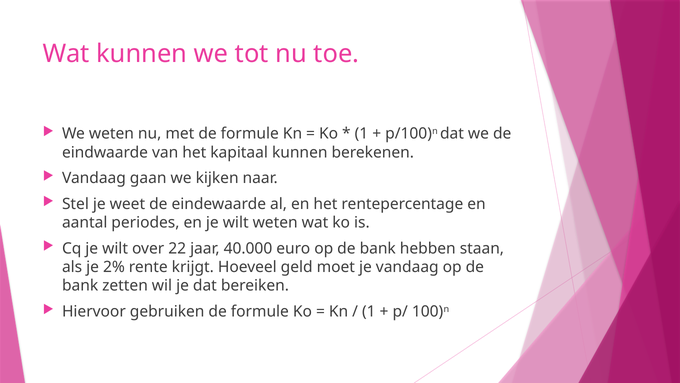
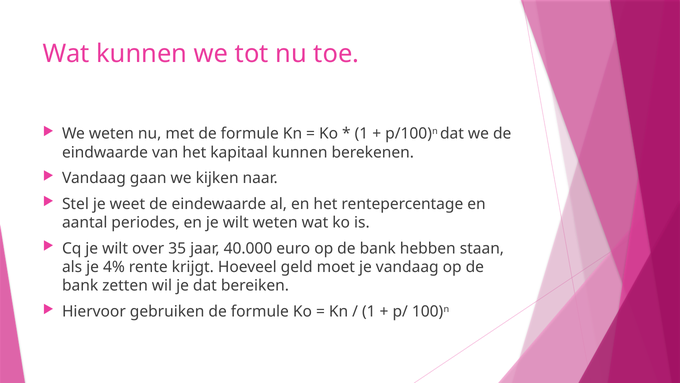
22: 22 -> 35
2%: 2% -> 4%
